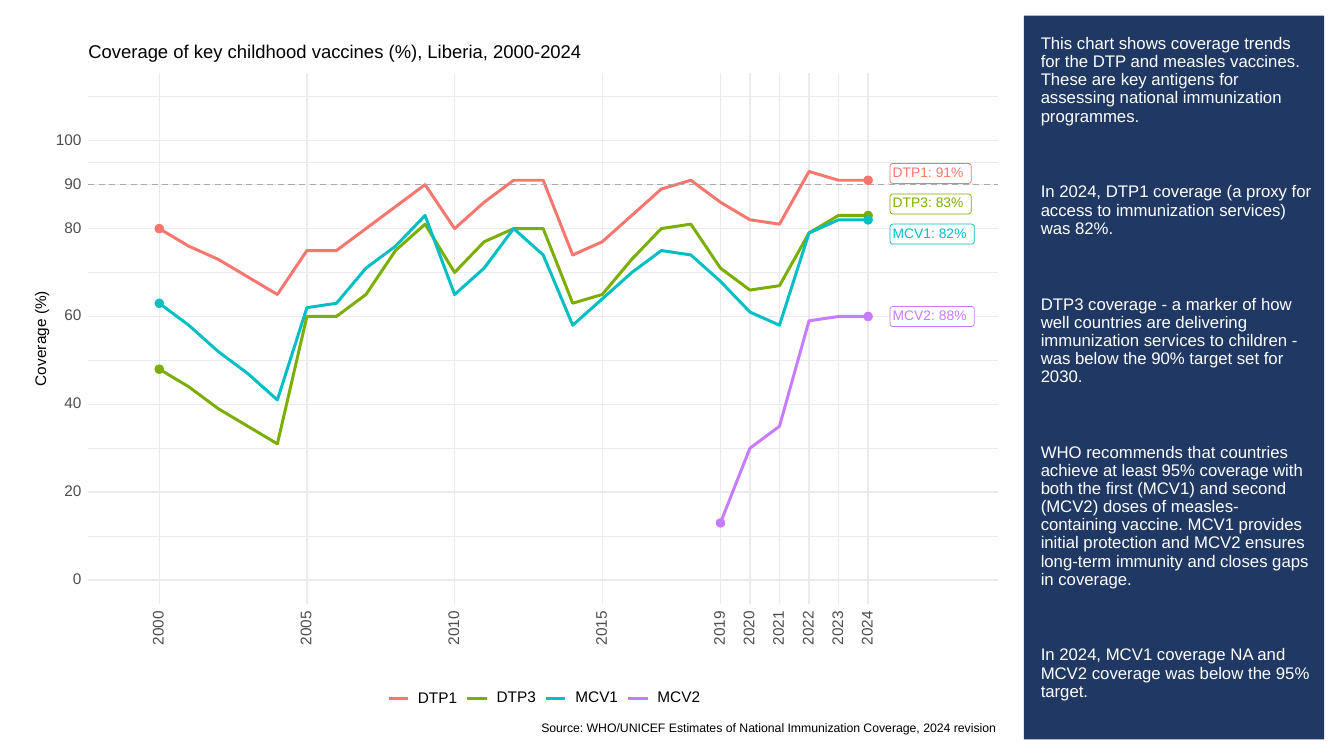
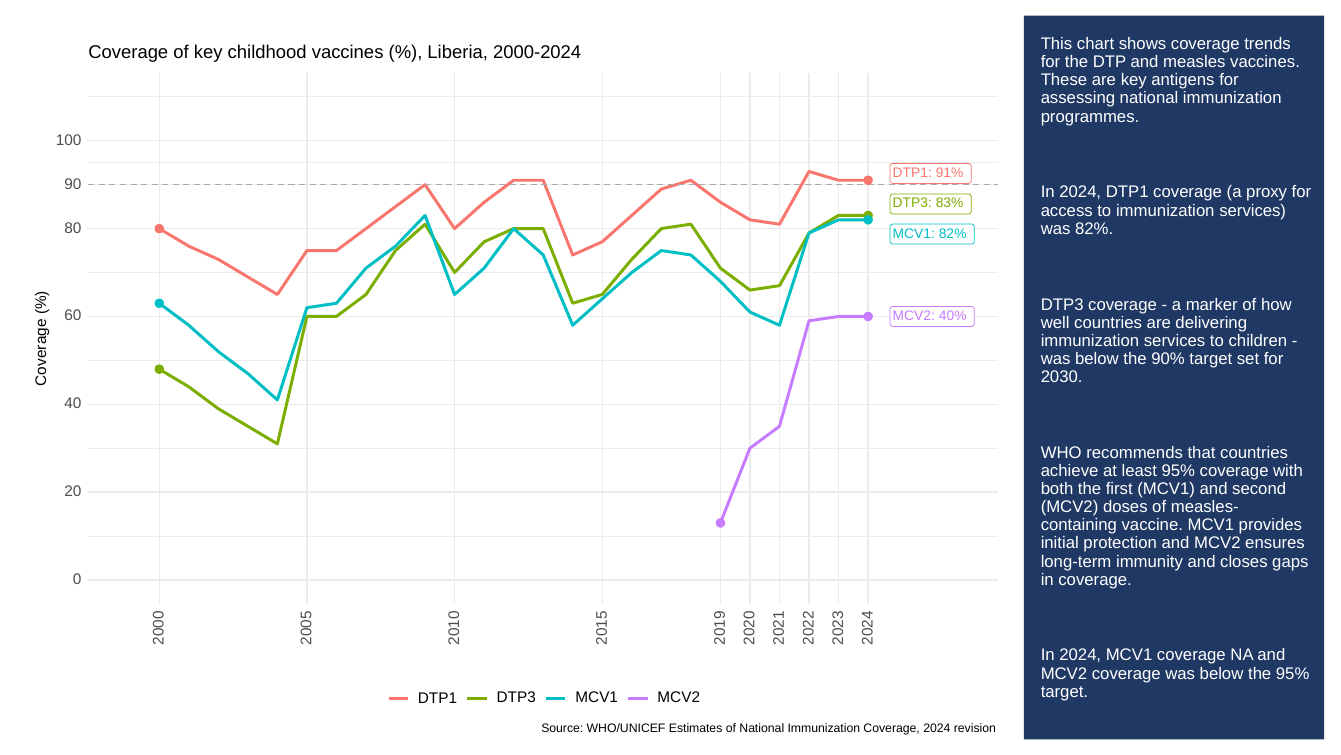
88%: 88% -> 40%
